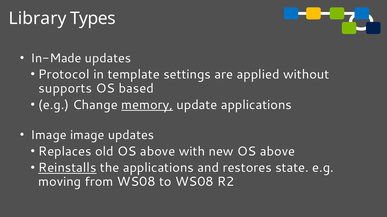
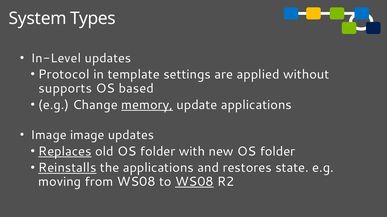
Library: Library -> System
In-Made: In-Made -> In-Level
Replaces underline: none -> present
old OS above: above -> folder
new OS above: above -> folder
WS08 at (194, 182) underline: none -> present
